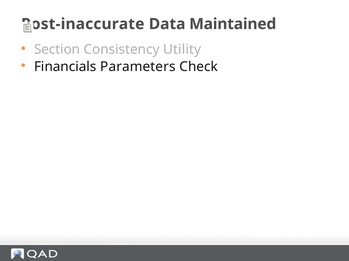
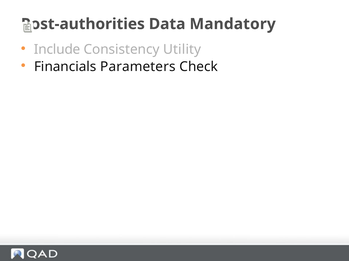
Post-inaccurate: Post-inaccurate -> Post-authorities
Maintained: Maintained -> Mandatory
Section: Section -> Include
